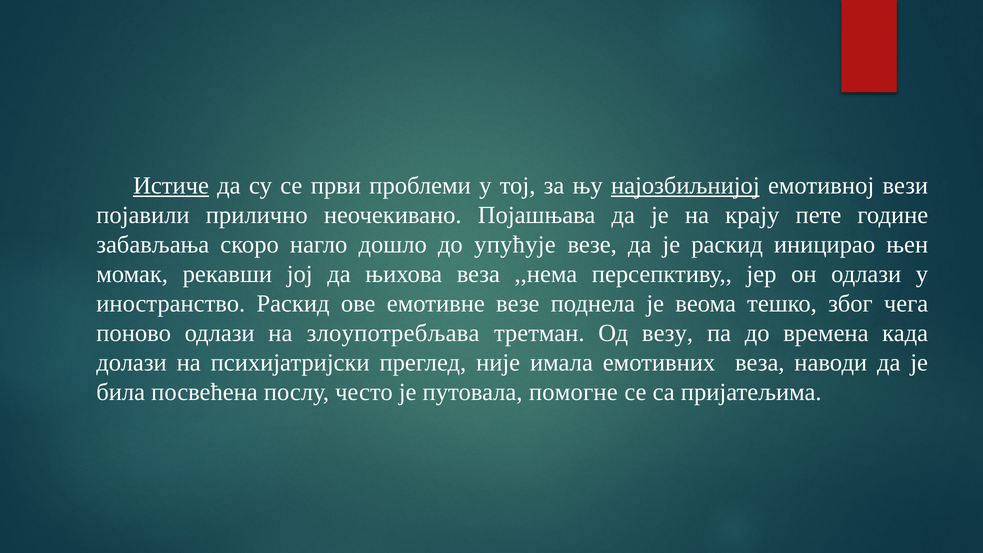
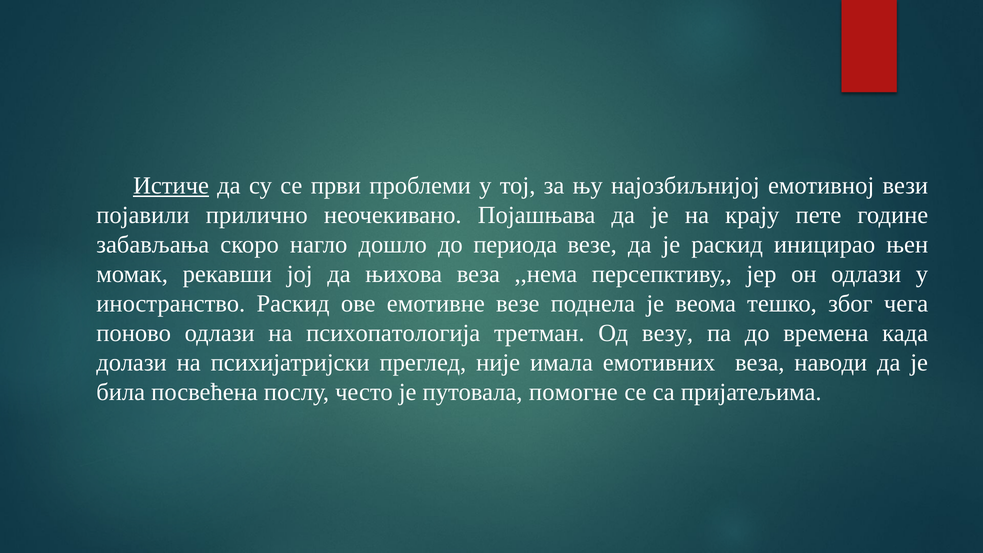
најозбиљнијој underline: present -> none
упућује: упућује -> периода
злоупотребљава: злоупотребљава -> психопатологија
